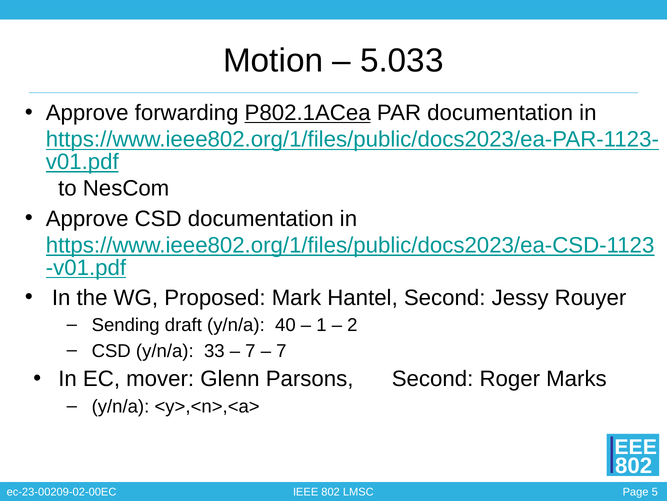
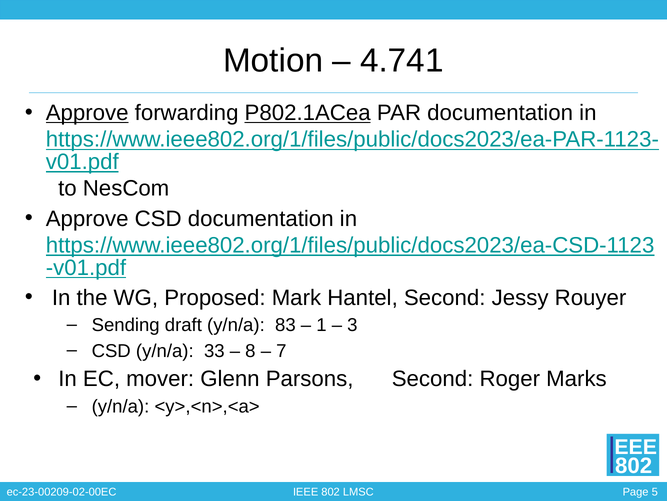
5.033: 5.033 -> 4.741
Approve at (87, 113) underline: none -> present
40: 40 -> 83
2: 2 -> 3
7 at (250, 350): 7 -> 8
